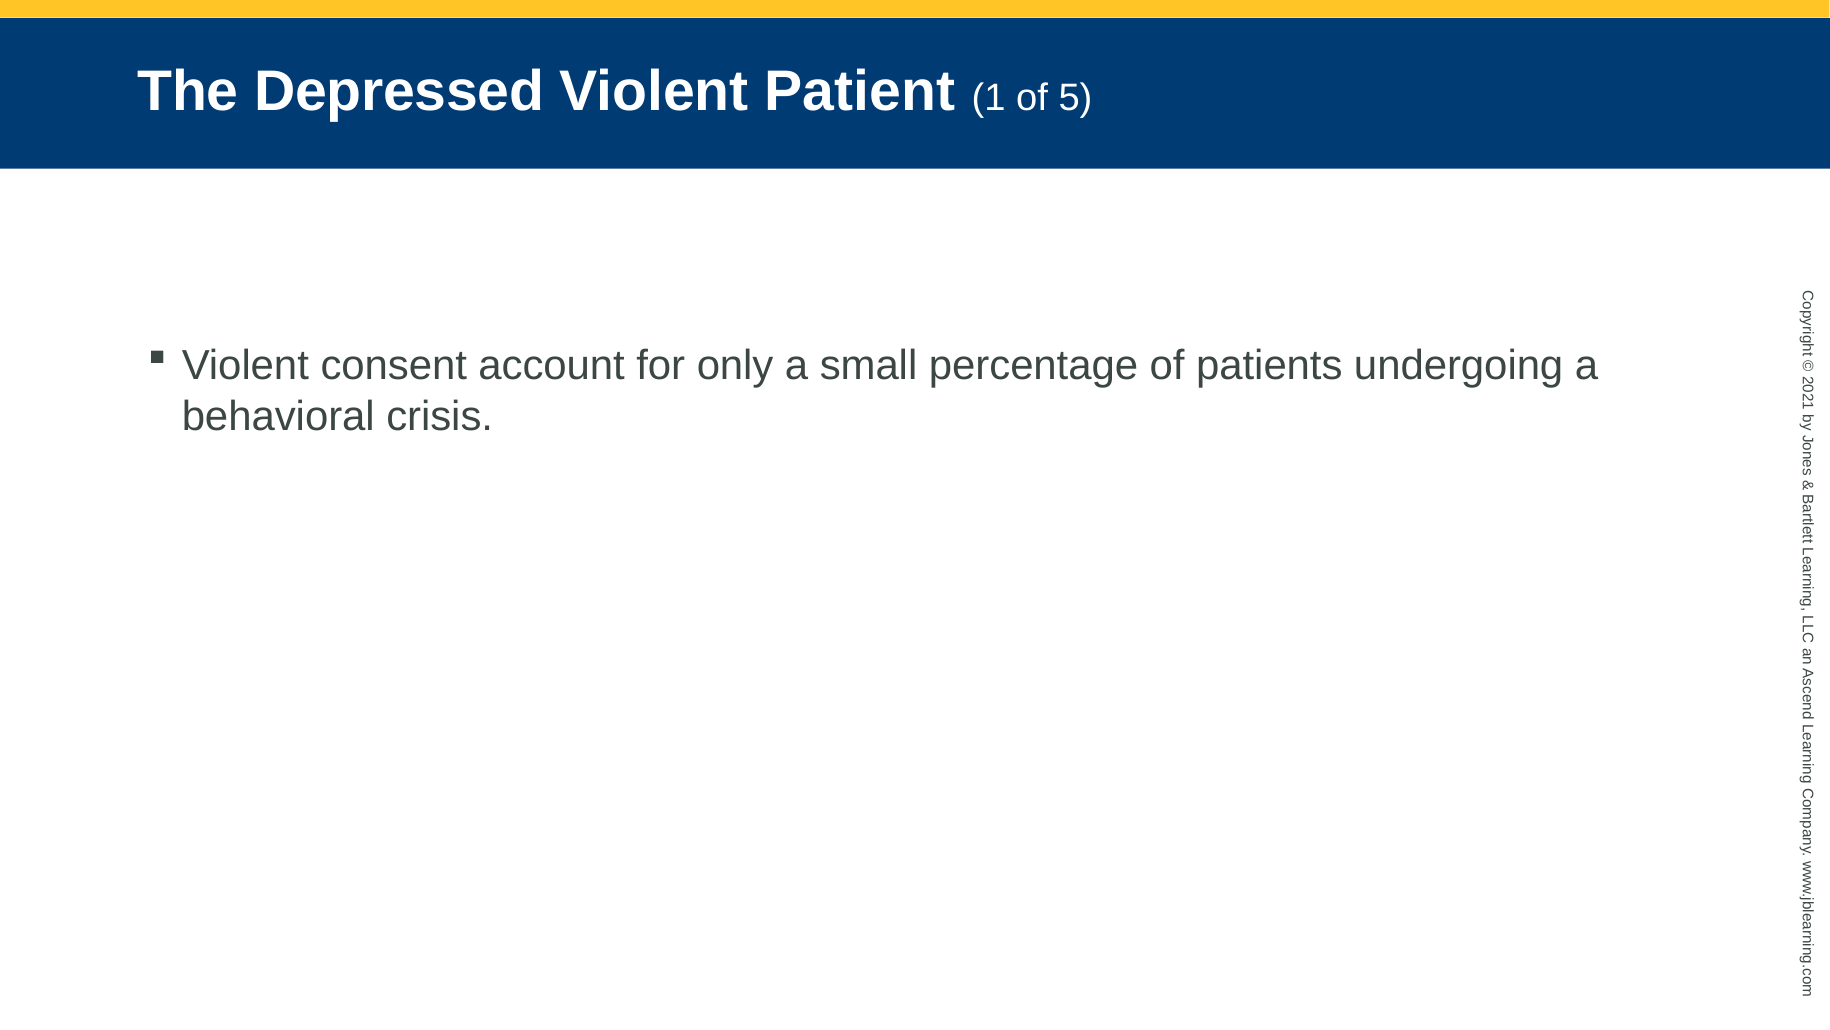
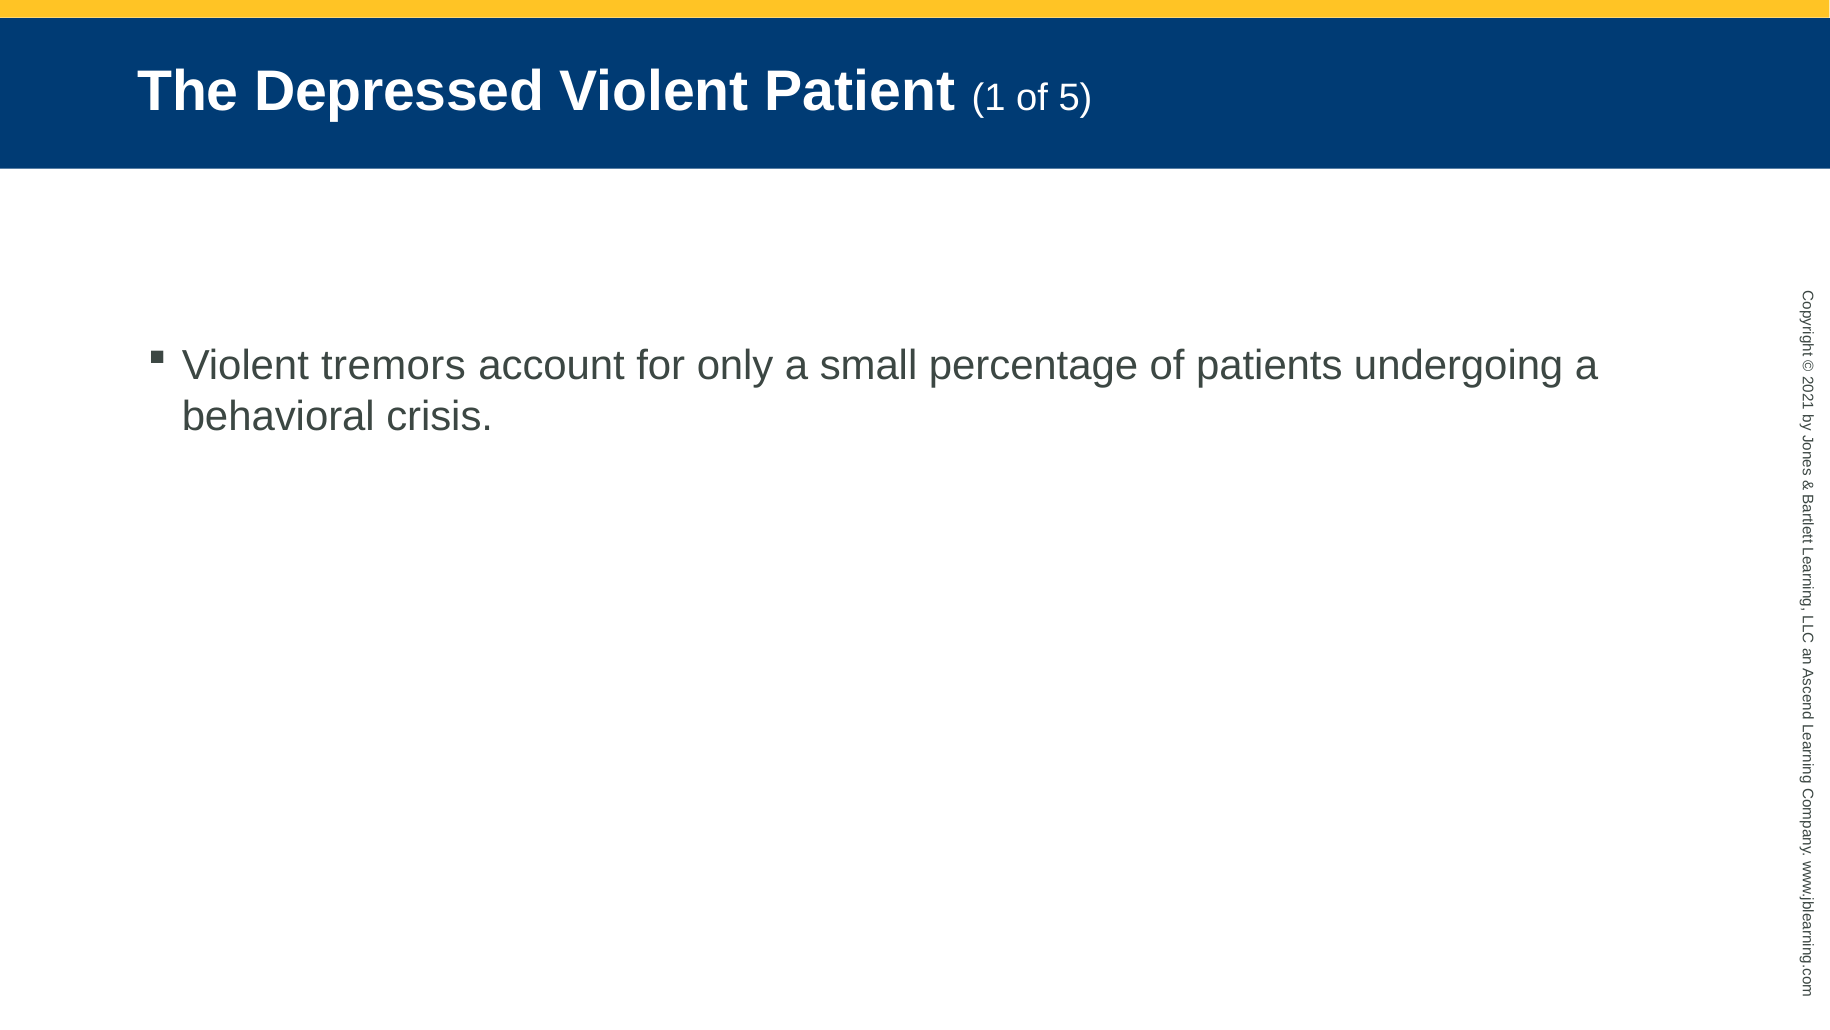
consent: consent -> tremors
